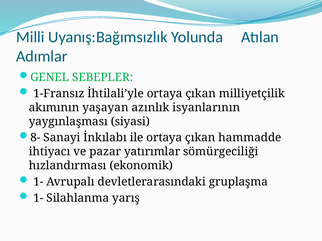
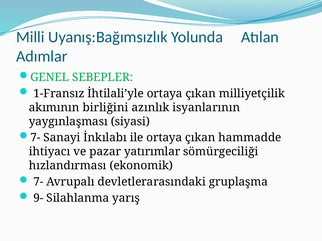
yaşayan: yaşayan -> birliğini
8- at (35, 138): 8- -> 7-
1- at (38, 182): 1- -> 7-
1- at (38, 198): 1- -> 9-
